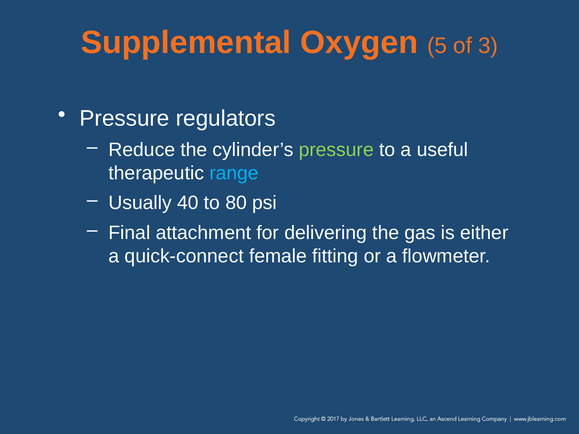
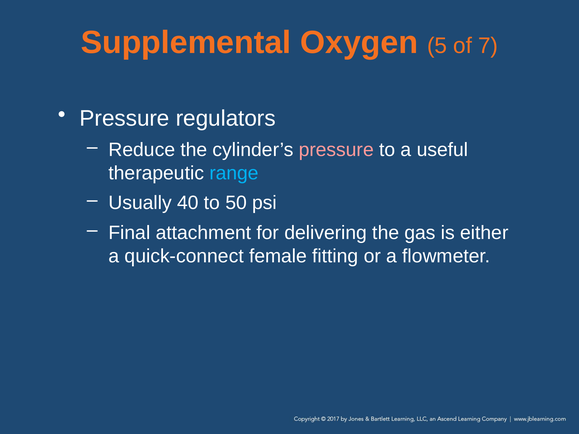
3: 3 -> 7
pressure at (336, 150) colour: light green -> pink
80: 80 -> 50
